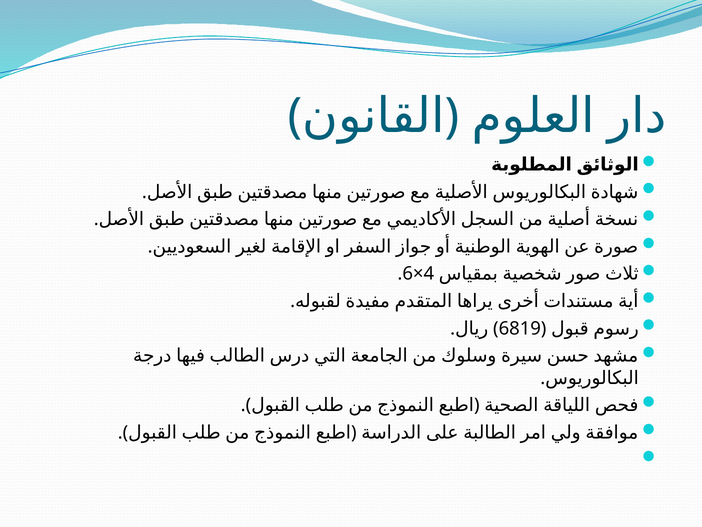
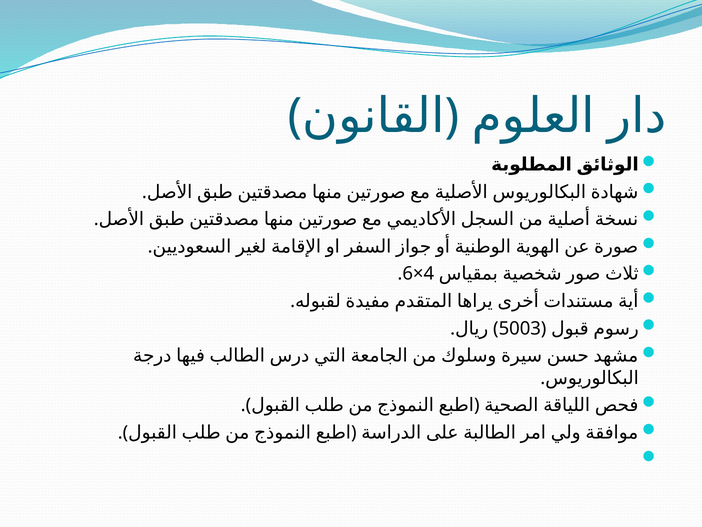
6819: 6819 -> 5003
